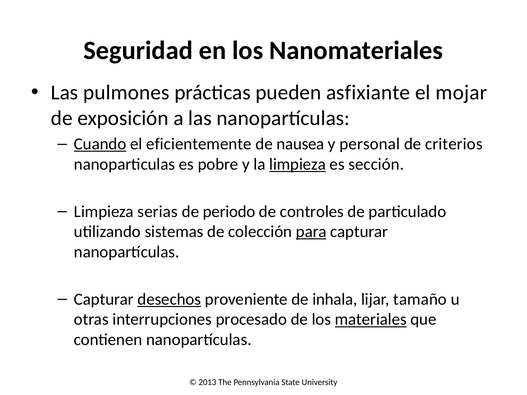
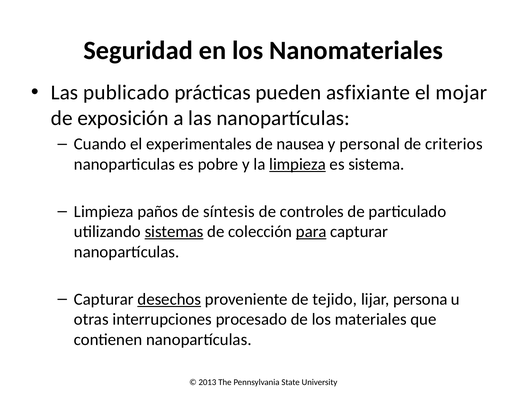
pulmones: pulmones -> publicado
Cuando underline: present -> none
eficientemente: eficientemente -> experimentales
sección: sección -> sistema
serias: serias -> paños
periodo: periodo -> síntesis
sistemas underline: none -> present
inhala: inhala -> tejido
tamaño: tamaño -> persona
materiales underline: present -> none
